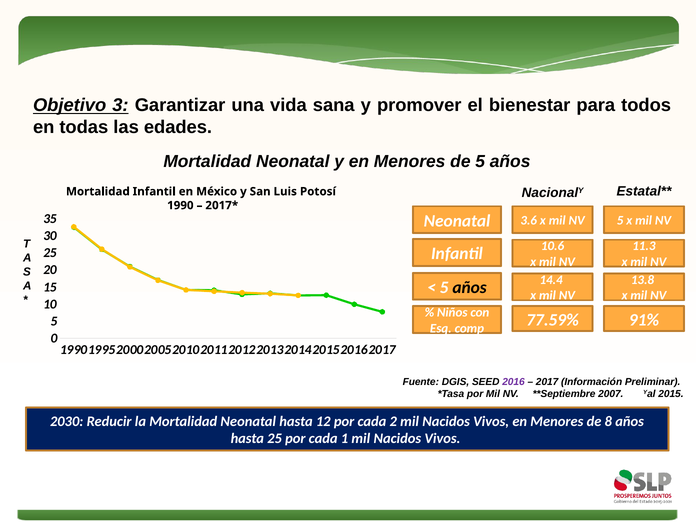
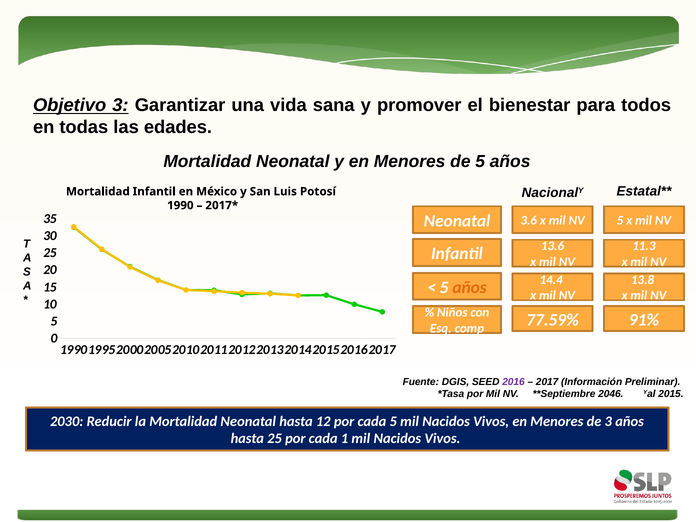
10.6: 10.6 -> 13.6
años at (470, 288) colour: black -> orange
2007: 2007 -> 2046
cada 2: 2 -> 5
de 8: 8 -> 3
